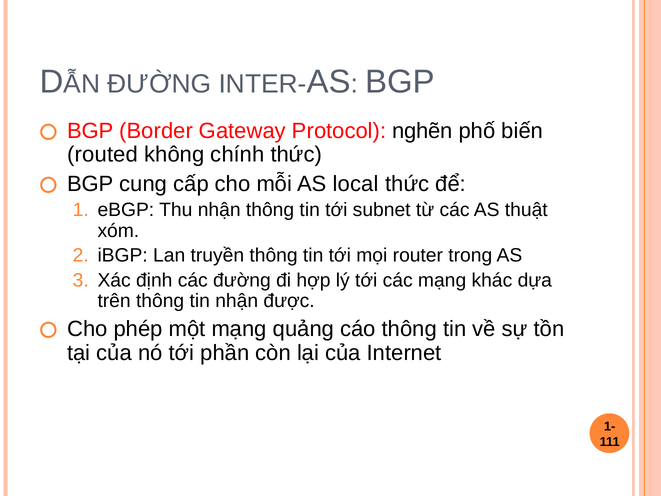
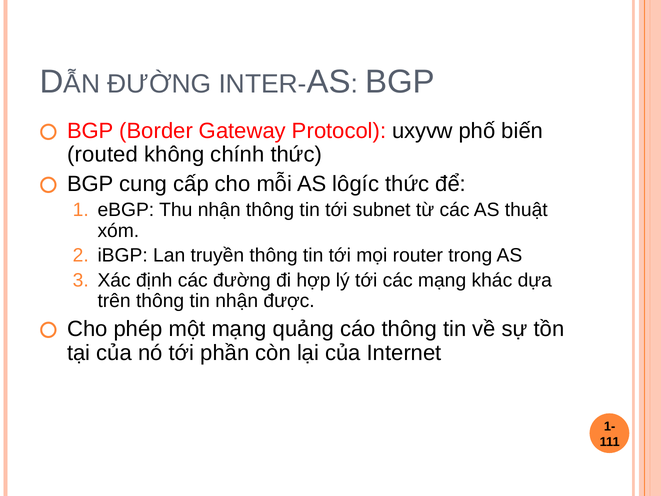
nghẽn: nghẽn -> uxyvw
local: local -> lôgíc
